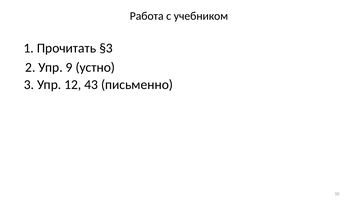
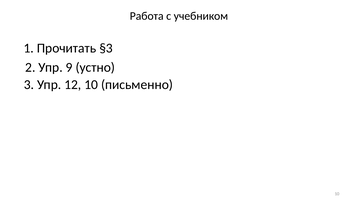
12 43: 43 -> 10
